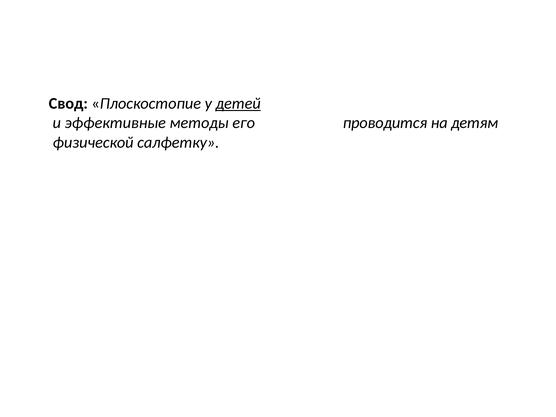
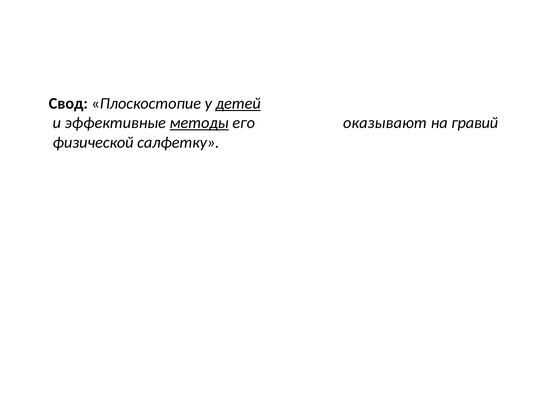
методы underline: none -> present
проводится: проводится -> оказывают
детям: детям -> гравий
